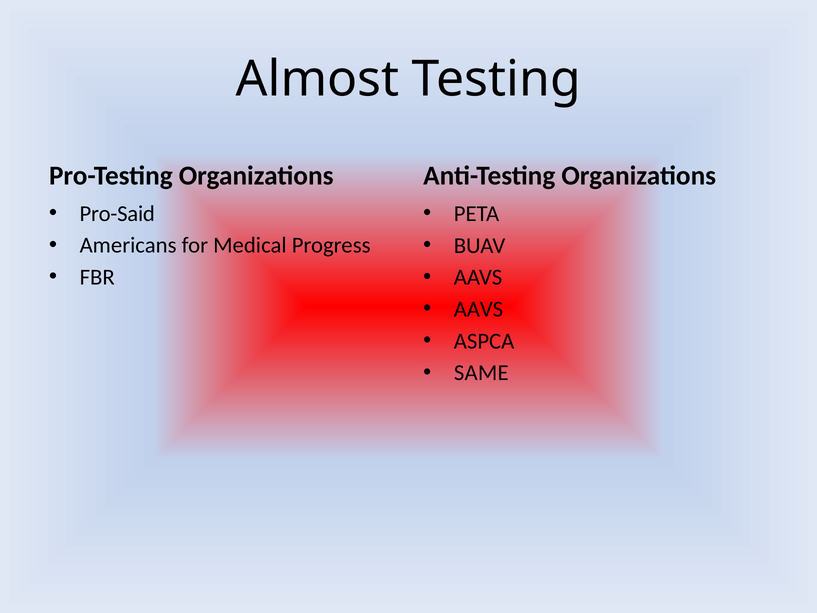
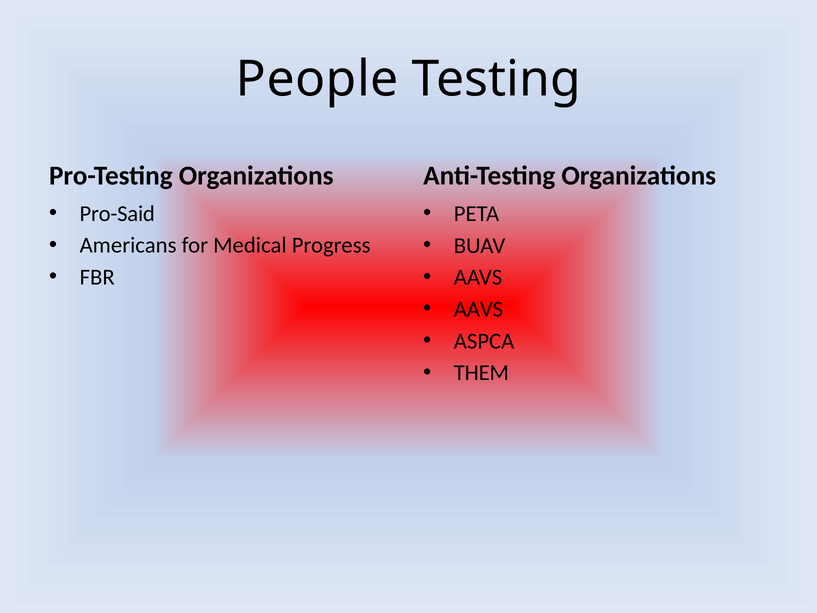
Almost: Almost -> People
SAME: SAME -> THEM
